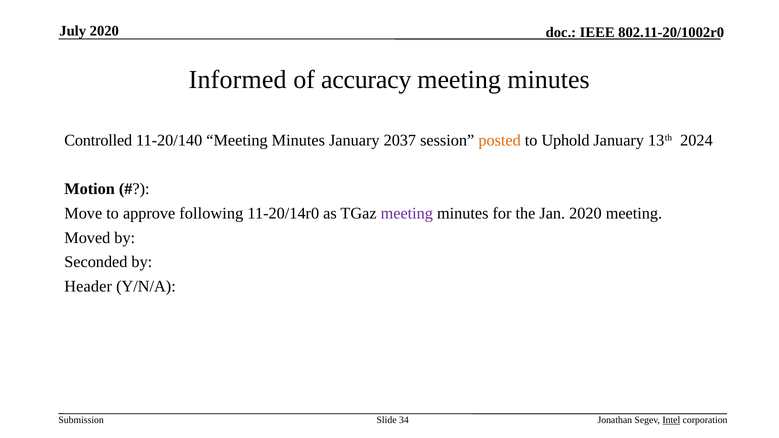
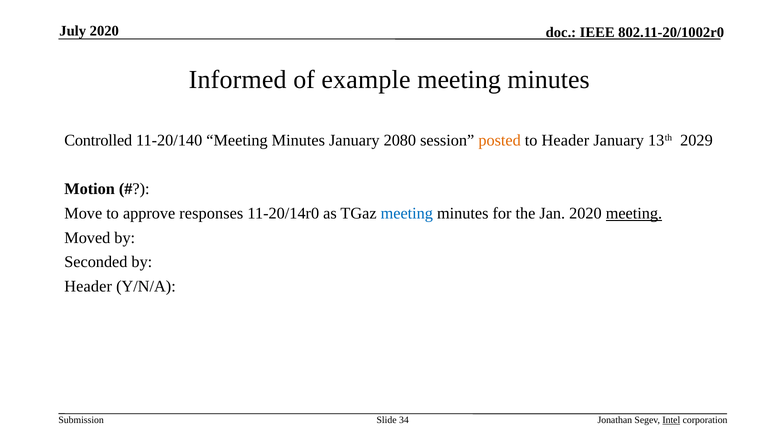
accuracy: accuracy -> example
2037: 2037 -> 2080
to Uphold: Uphold -> Header
2024: 2024 -> 2029
following: following -> responses
meeting at (407, 213) colour: purple -> blue
meeting at (634, 213) underline: none -> present
